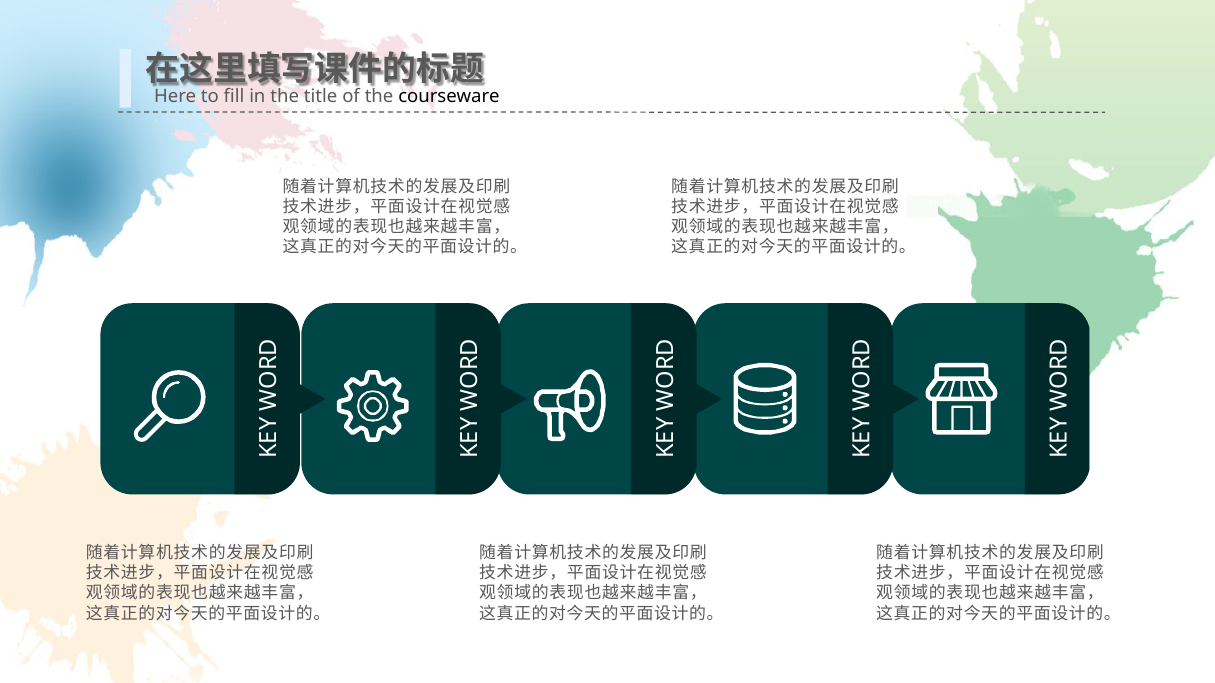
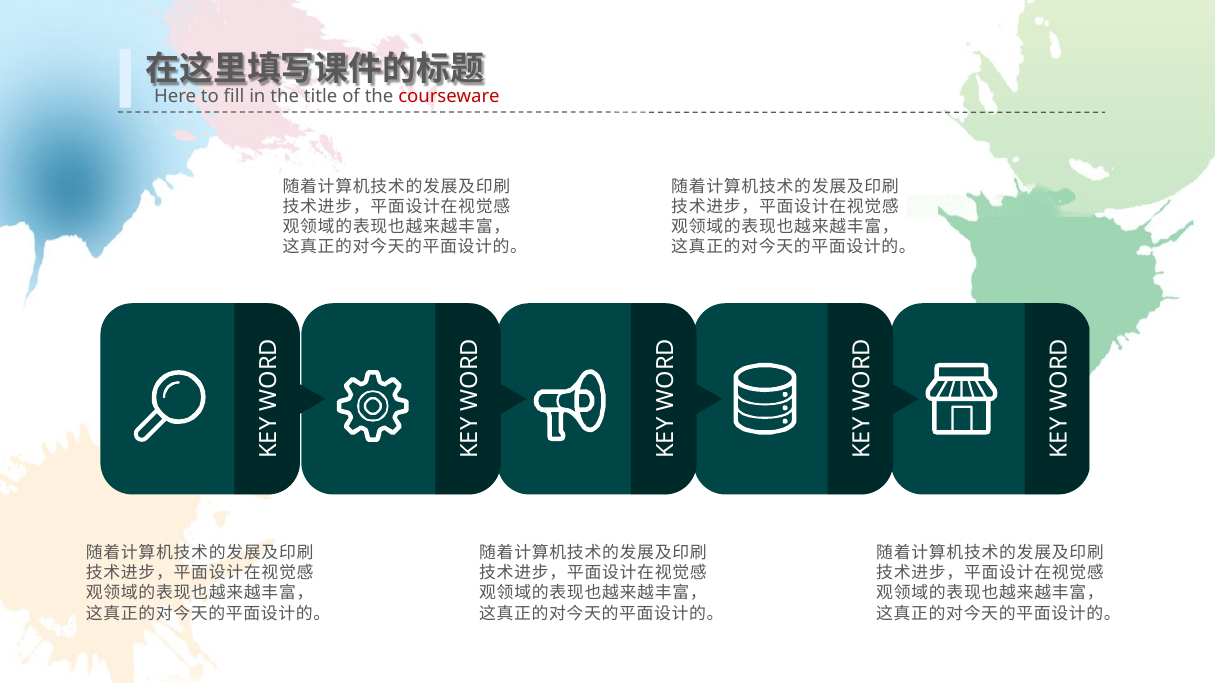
courseware colour: black -> red
